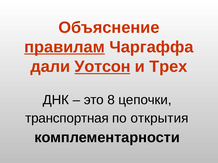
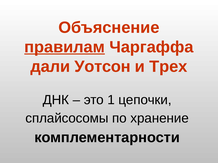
Уотсон underline: present -> none
8: 8 -> 1
транспортная: транспортная -> сплайсосомы
открытия: открытия -> хранение
